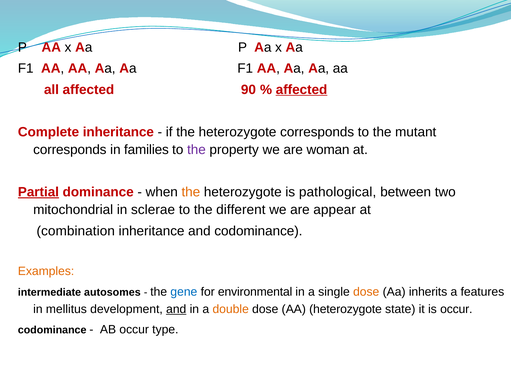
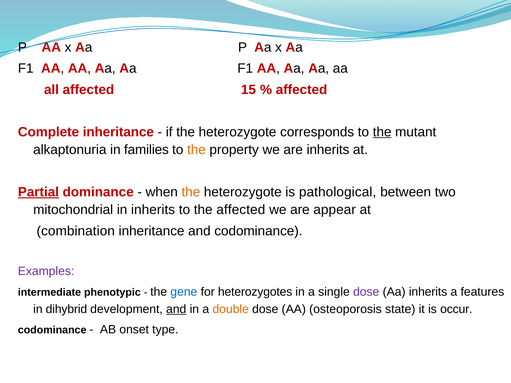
90: 90 -> 15
affected at (302, 90) underline: present -> none
the at (382, 132) underline: none -> present
corresponds at (70, 150): corresponds -> alkaptonuria
the at (196, 150) colour: purple -> orange
are woman: woman -> inherits
in sclerae: sclerae -> inherits
the different: different -> affected
Examples colour: orange -> purple
autosomes: autosomes -> phenotypic
environmental: environmental -> heterozygotes
dose at (366, 292) colour: orange -> purple
mellitus: mellitus -> dihybrid
AA heterozygote: heterozygote -> osteoporosis
AB occur: occur -> onset
